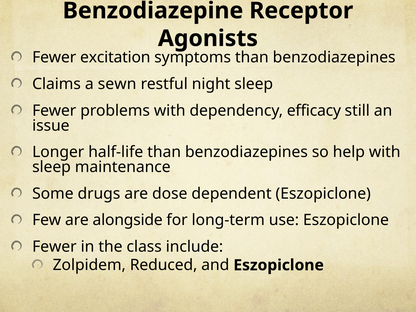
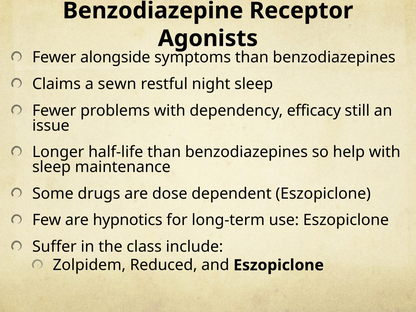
excitation: excitation -> alongside
alongside: alongside -> hypnotics
Fewer at (54, 247): Fewer -> Suffer
